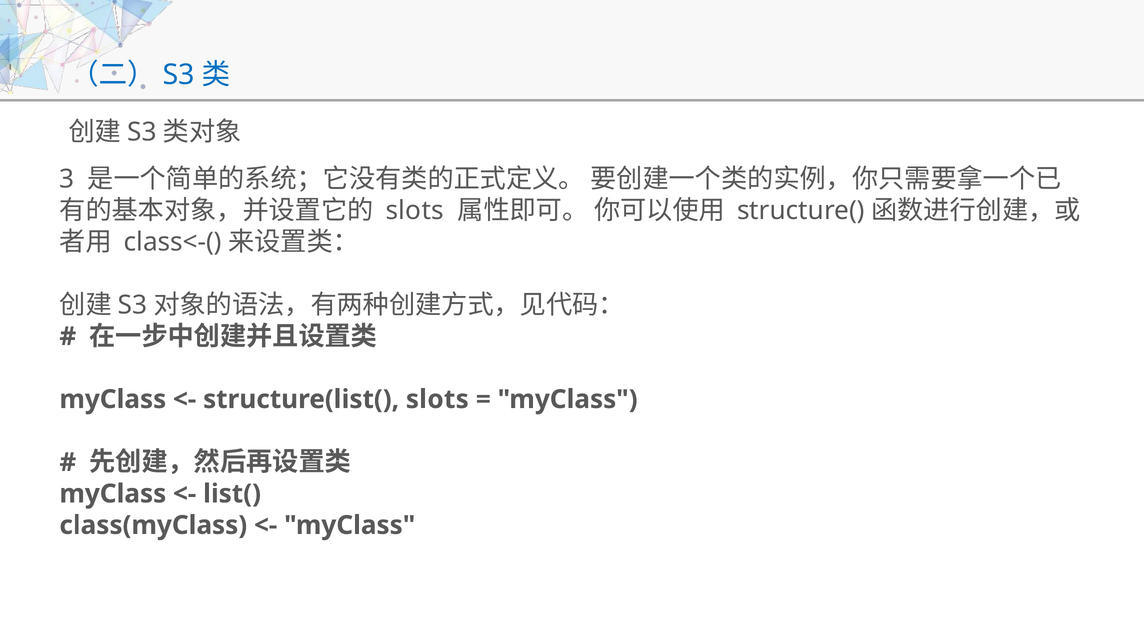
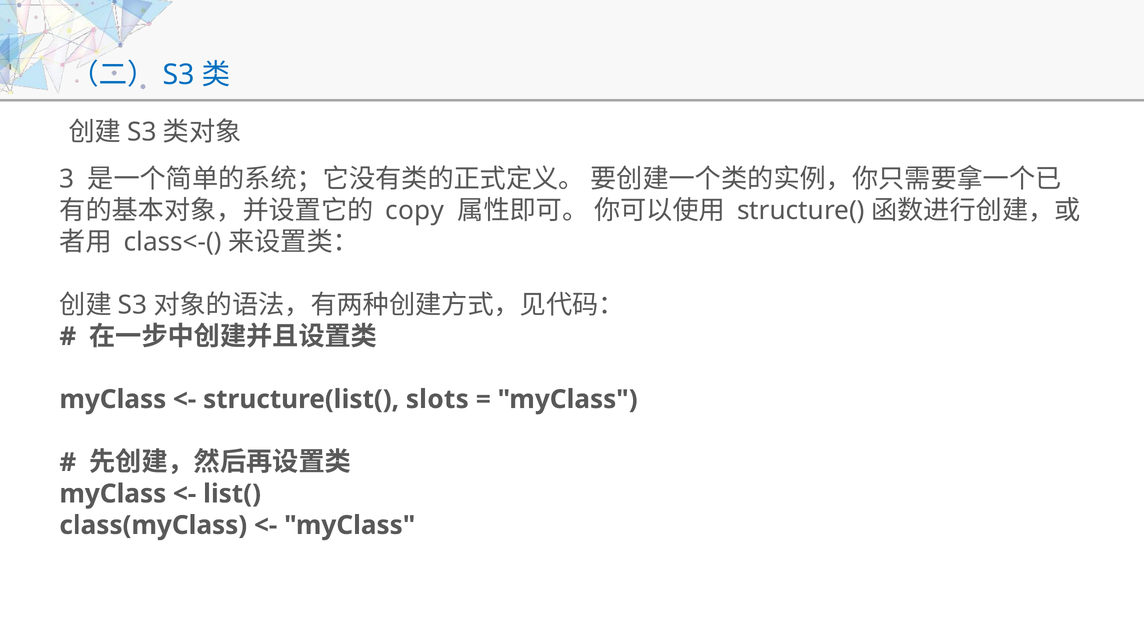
slots at (415, 210): slots -> copy
